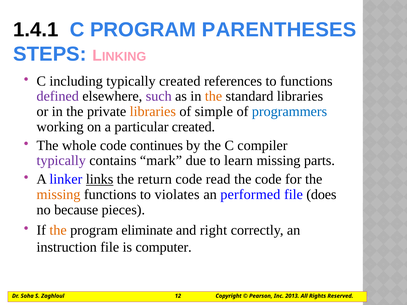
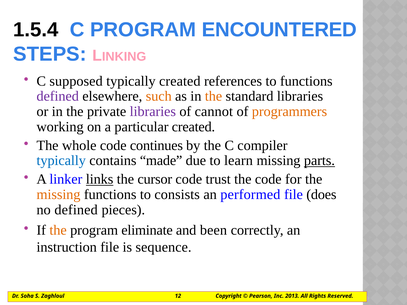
1.4.1: 1.4.1 -> 1.5.4
PARENTHESES: PARENTHESES -> ENCOUNTERED
including: including -> supposed
such colour: purple -> orange
libraries at (153, 112) colour: orange -> purple
simple: simple -> cannot
programmers colour: blue -> orange
typically at (61, 161) colour: purple -> blue
mark: mark -> made
parts underline: none -> present
return: return -> cursor
read: read -> trust
violates: violates -> consists
no because: because -> defined
right: right -> been
computer: computer -> sequence
